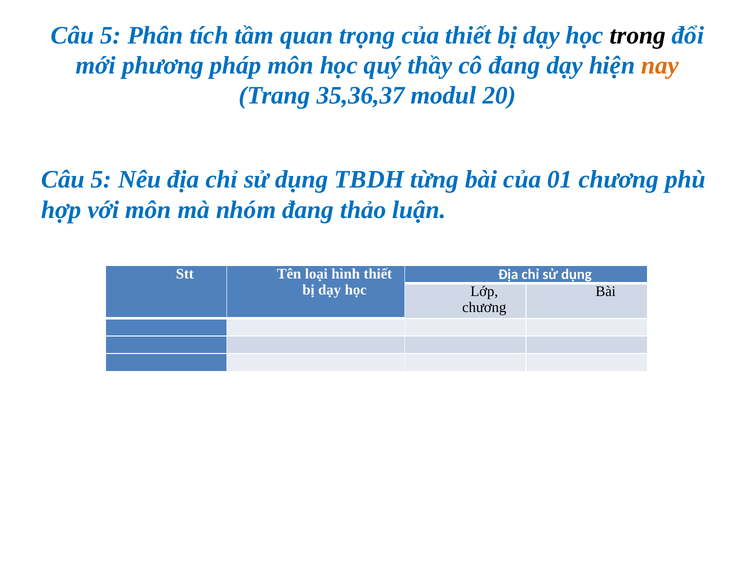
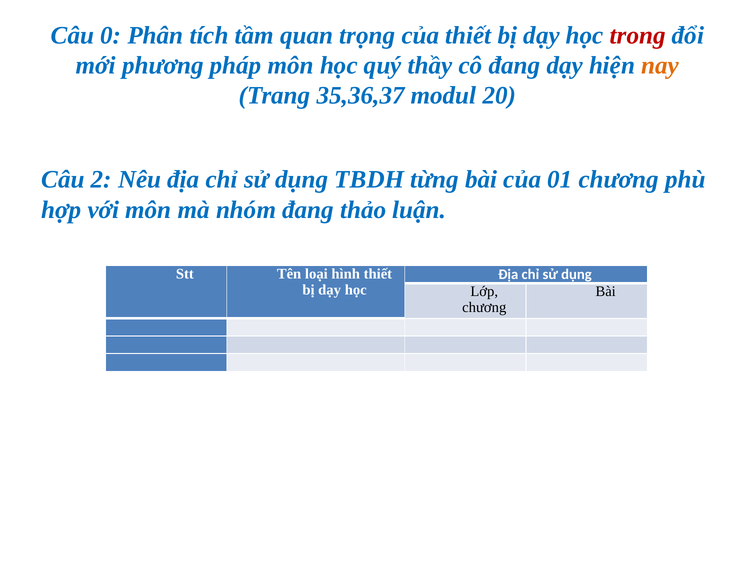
5 at (111, 35): 5 -> 0
trong colour: black -> red
5 at (101, 180): 5 -> 2
